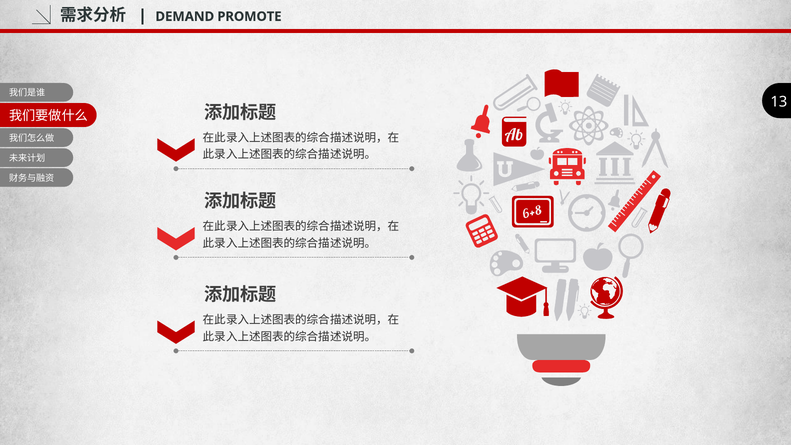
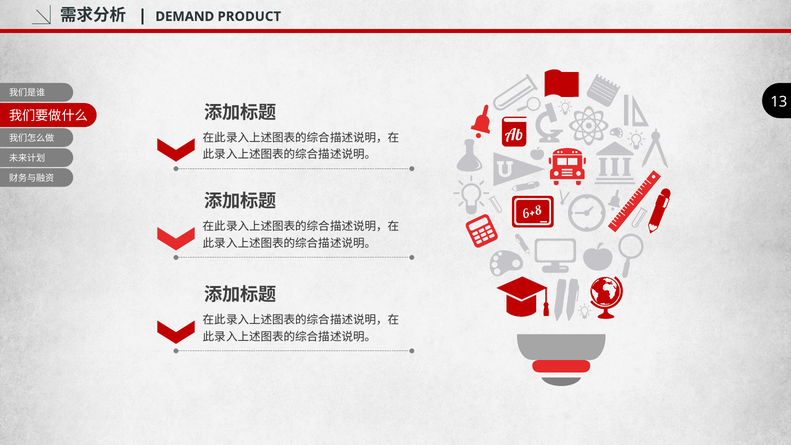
PROMOTE: PROMOTE -> PRODUCT
